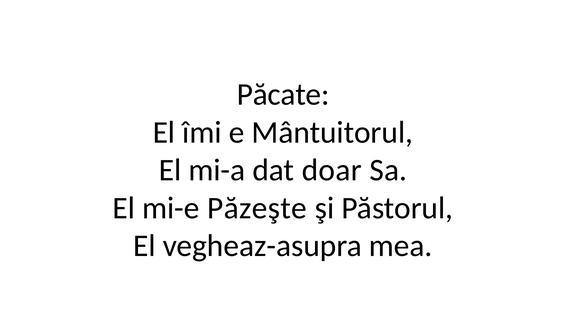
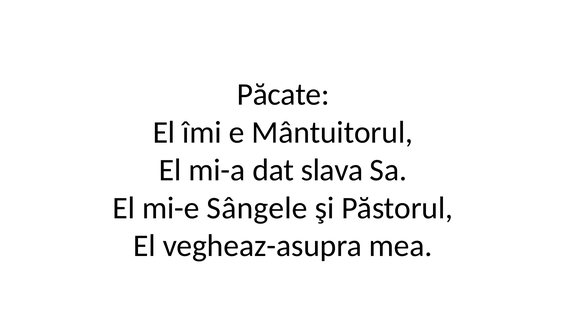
doar: doar -> slava
Păzeşte: Păzeşte -> Sângele
